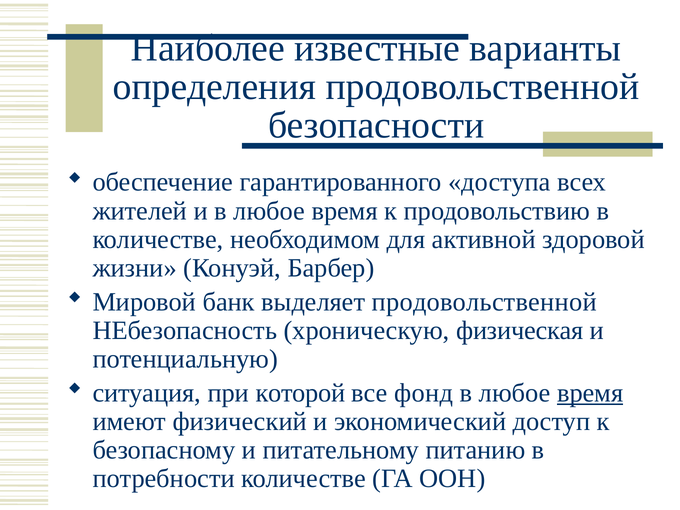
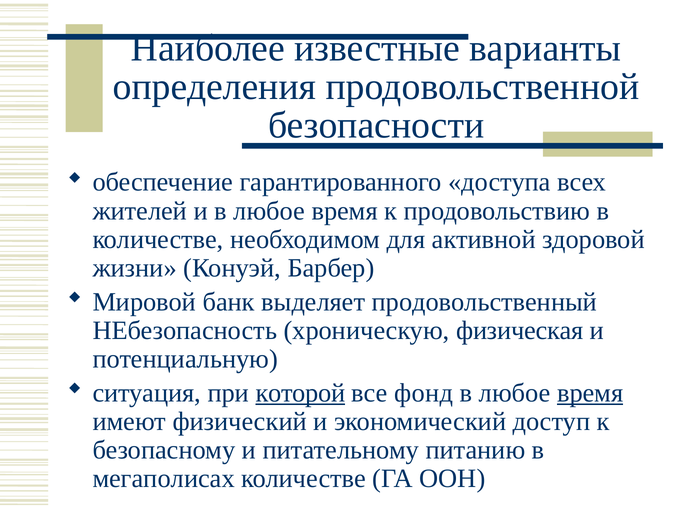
выделяет продовольственной: продовольственной -> продовольственный
которой underline: none -> present
потребности: потребности -> мегаполисах
